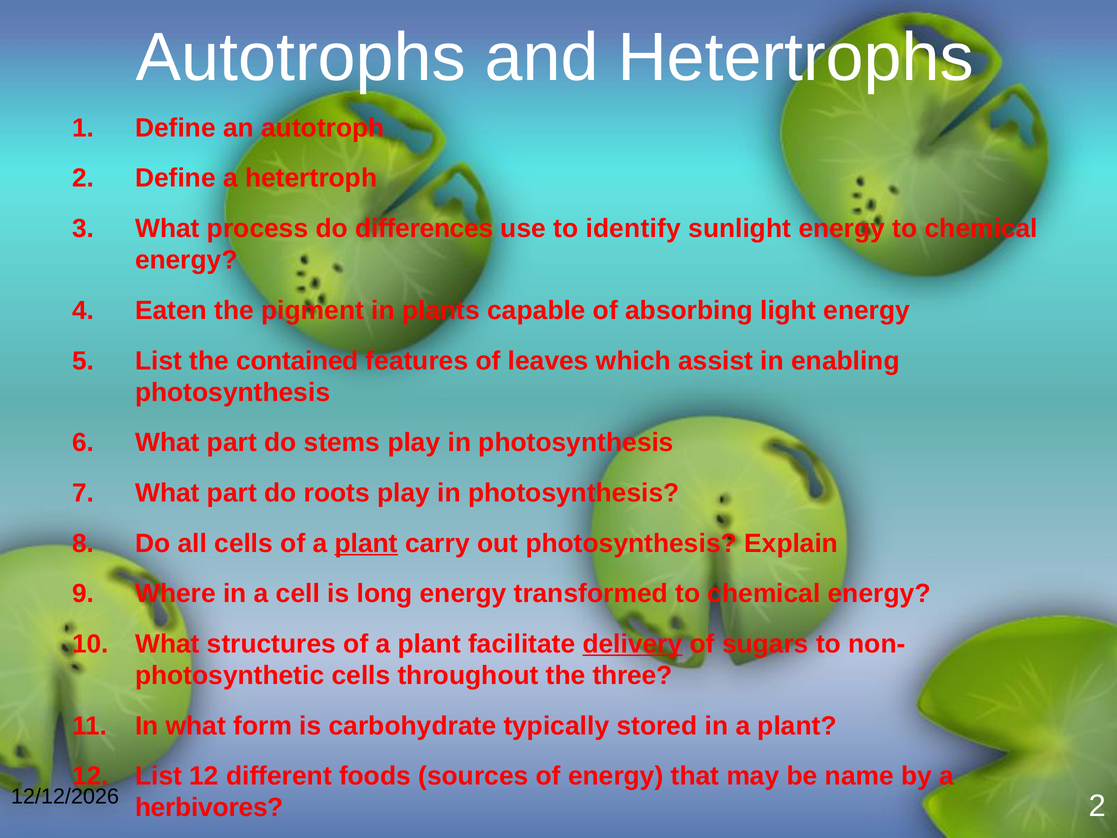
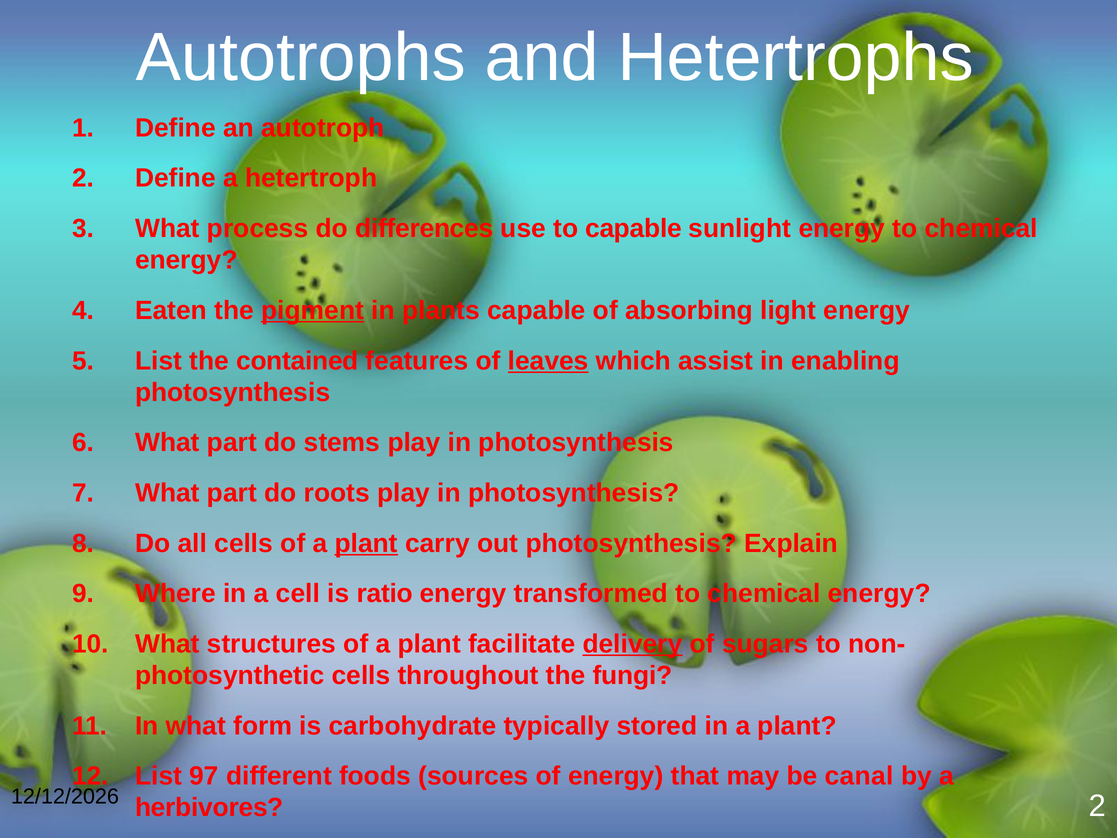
to identify: identify -> capable
pigment underline: none -> present
leaves underline: none -> present
long: long -> ratio
the three: three -> fungi
List 12: 12 -> 97
name: name -> canal
